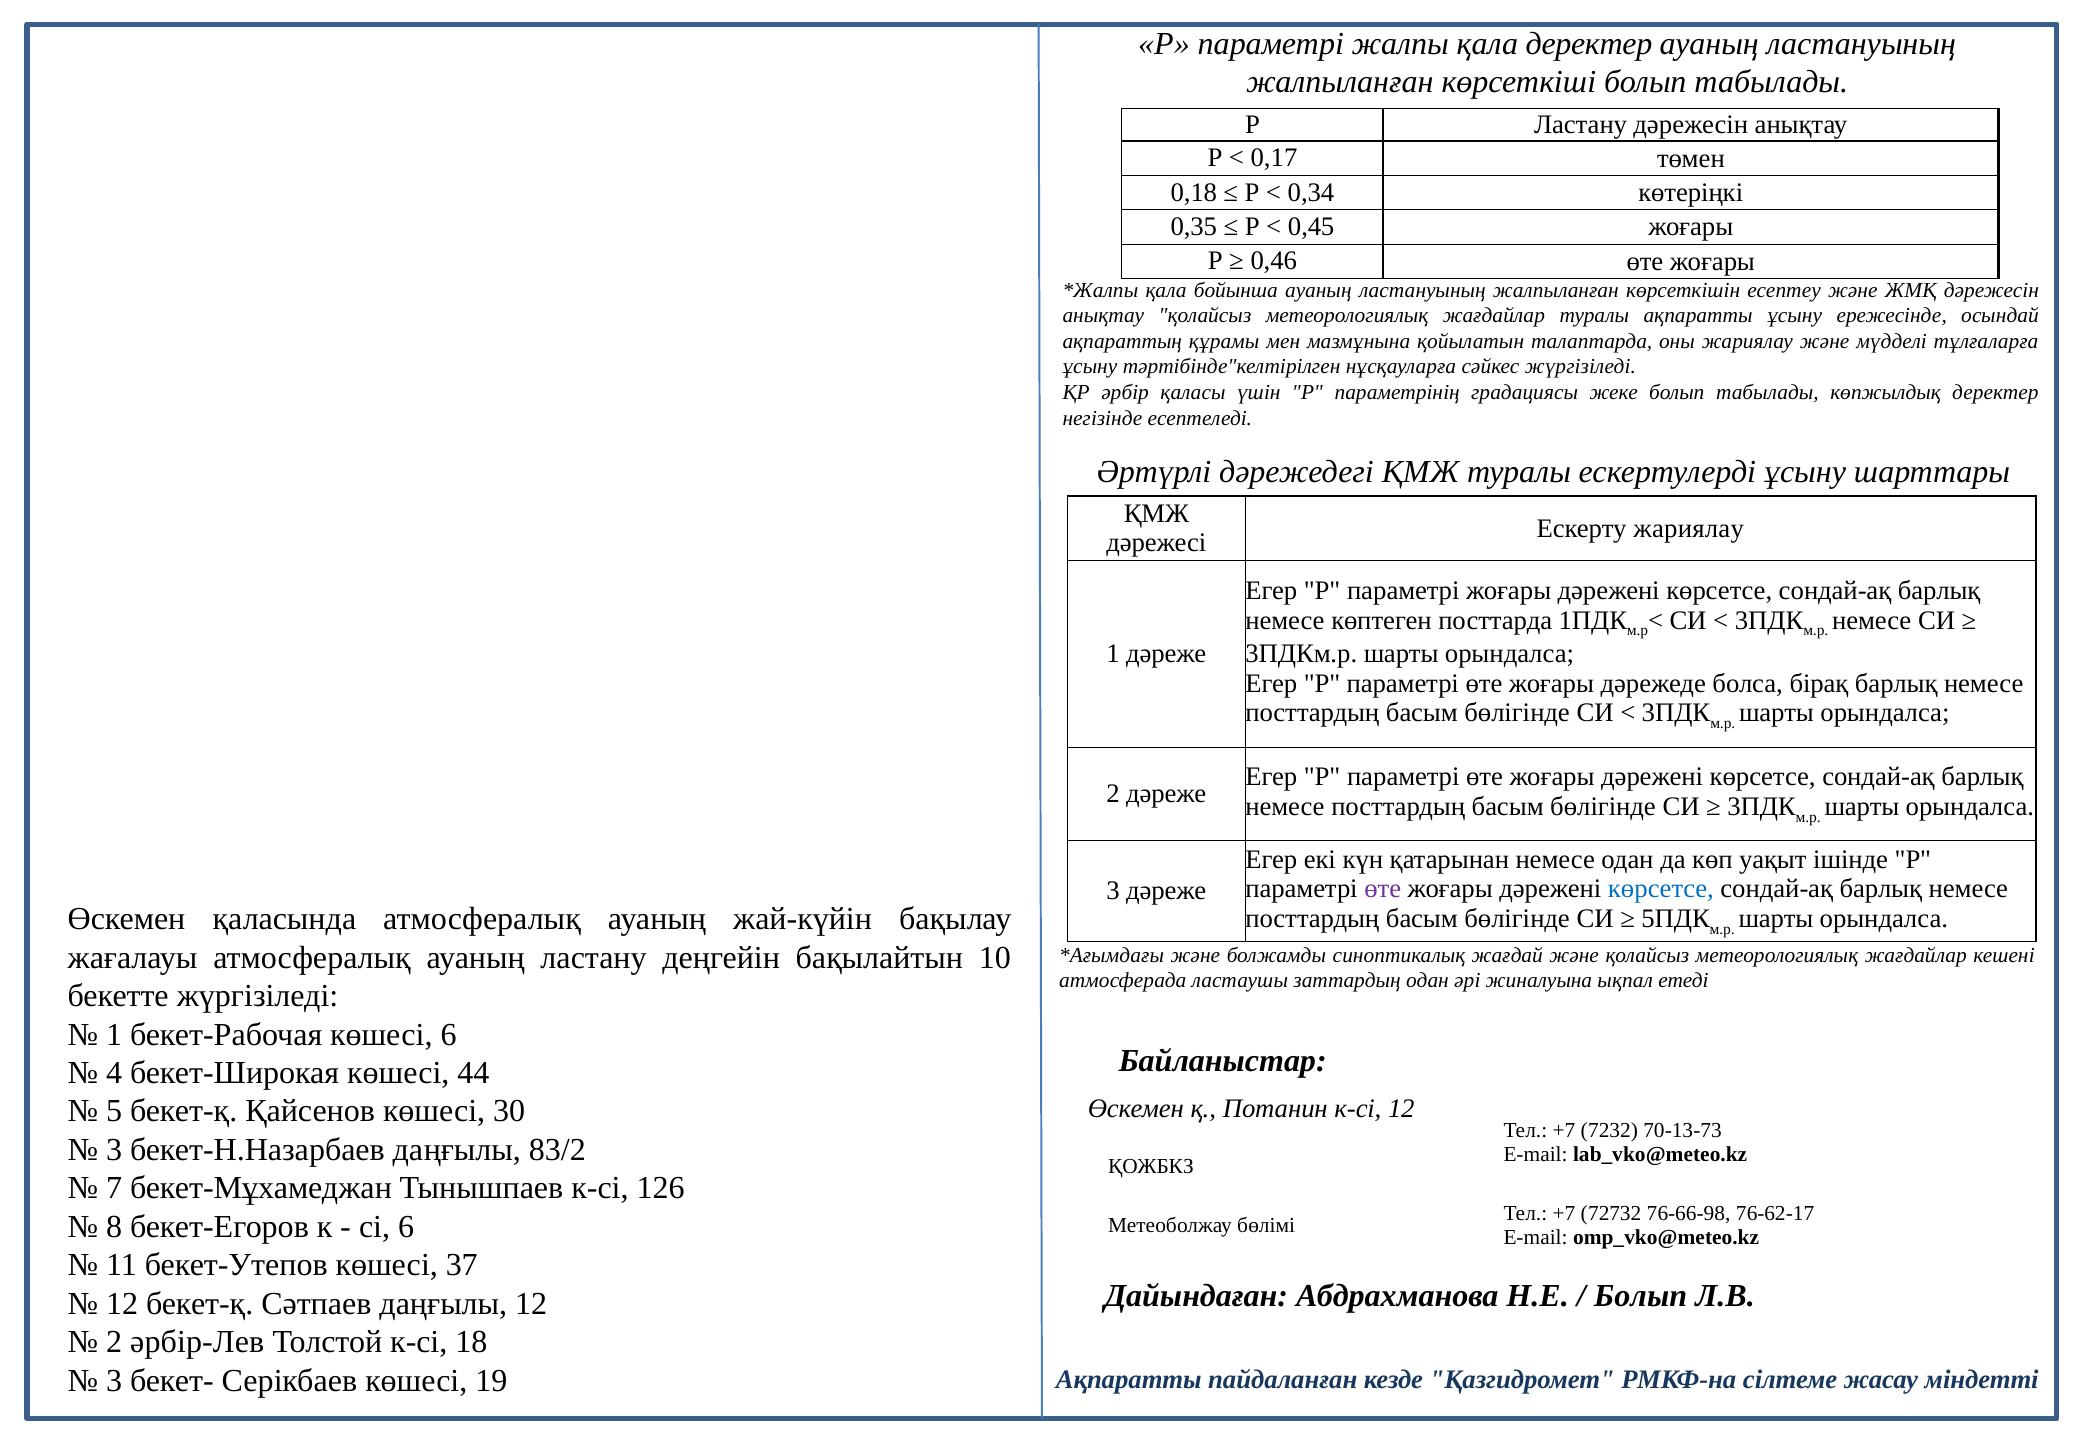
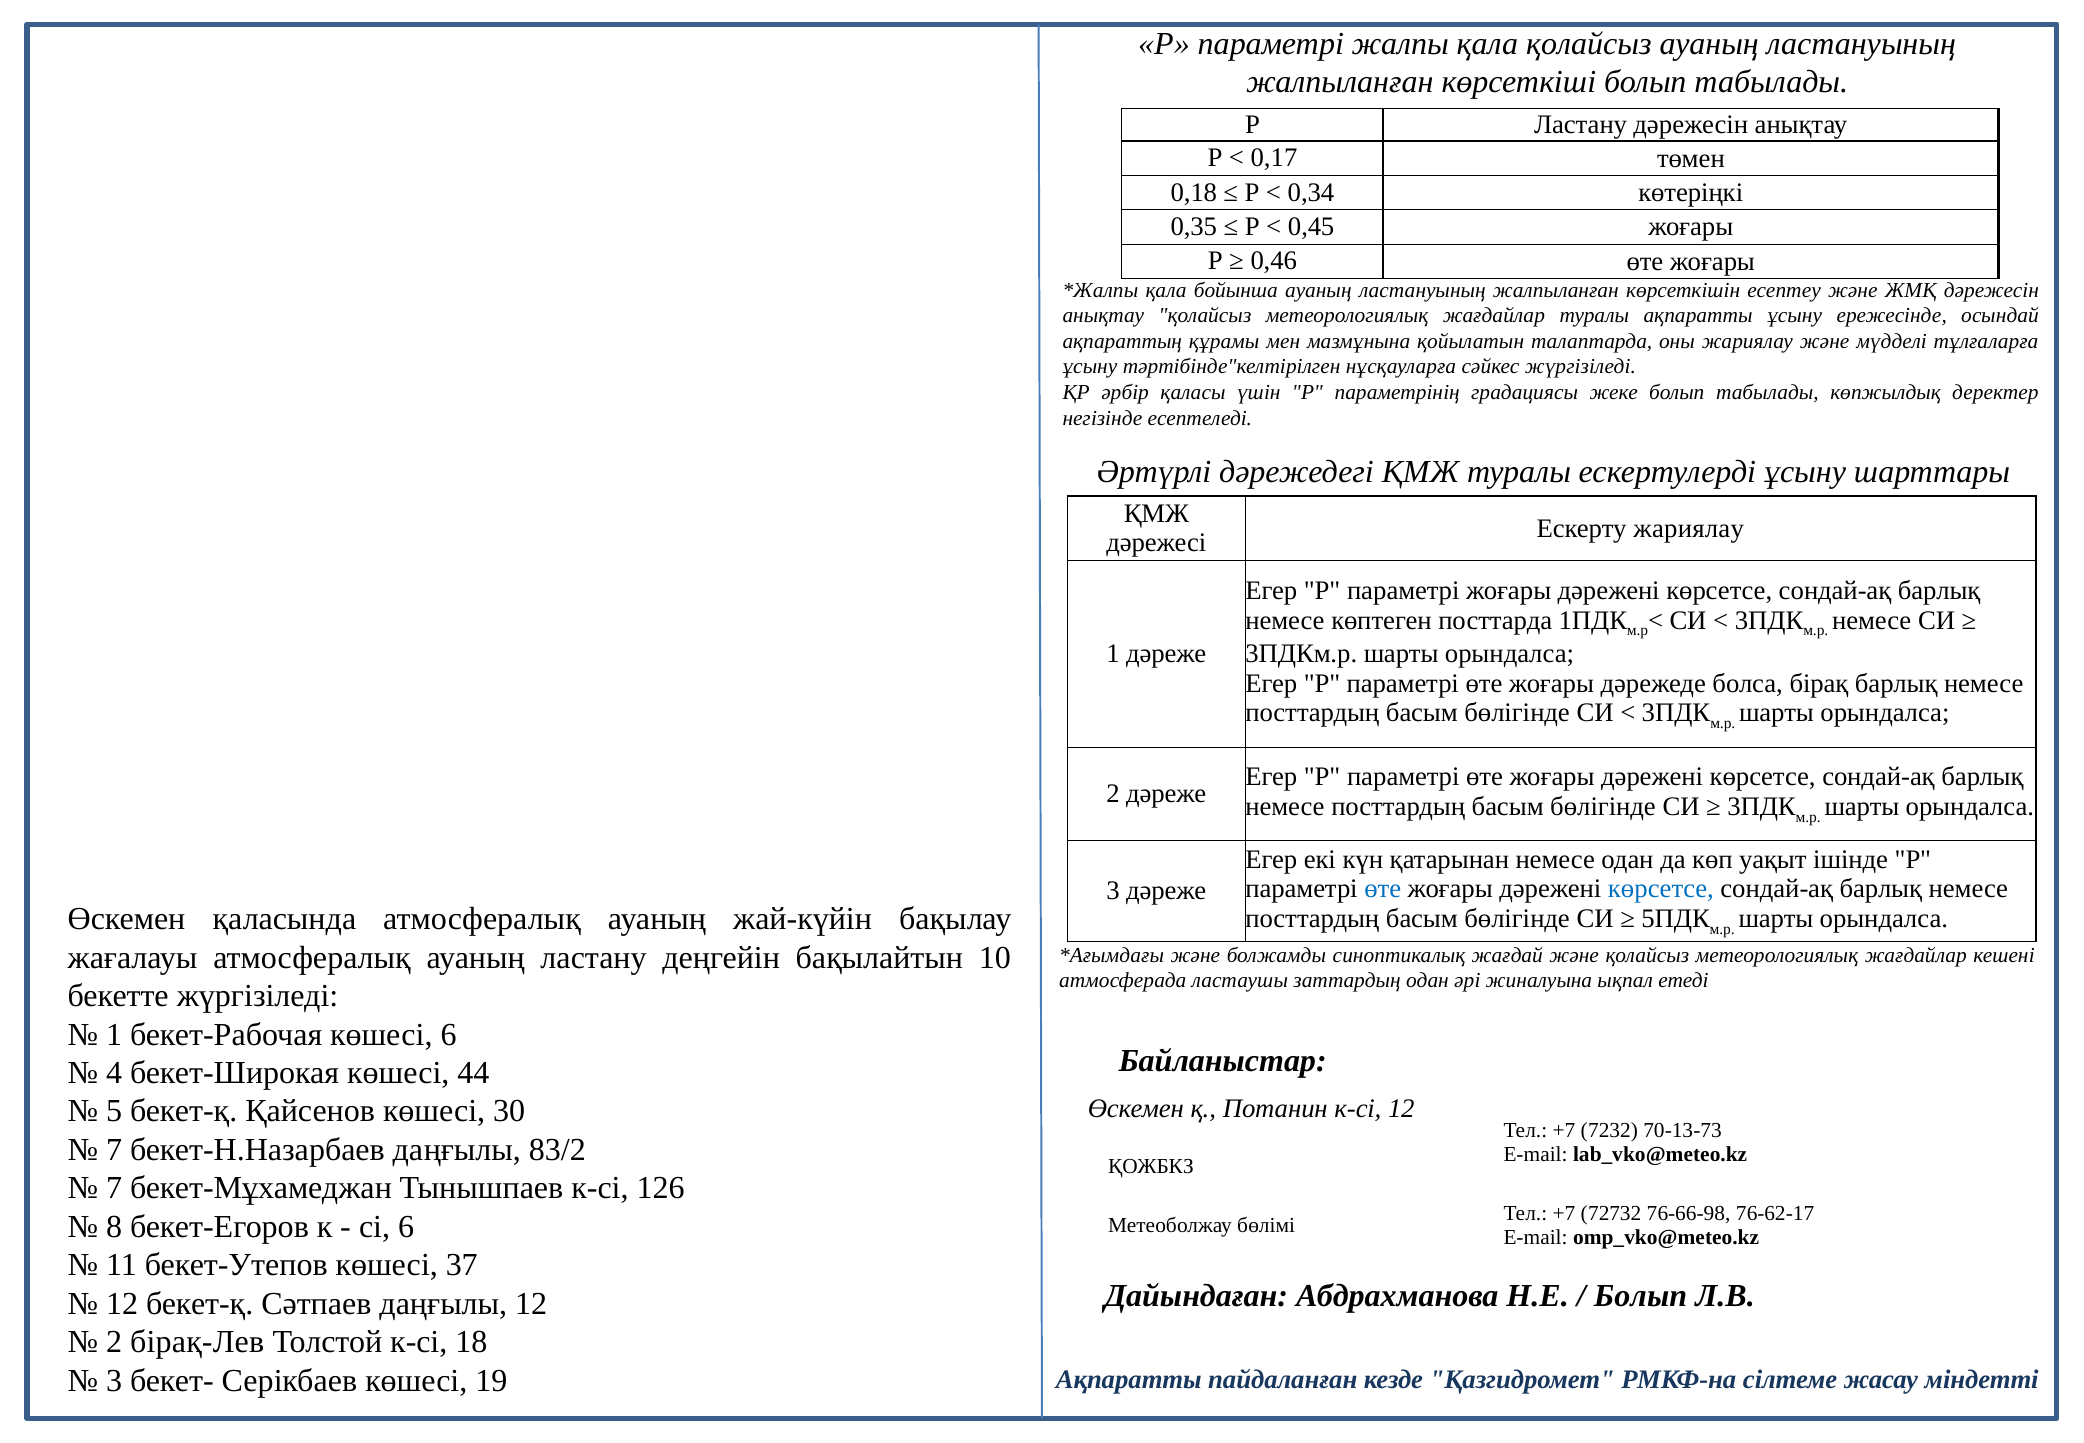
қала деректер: деректер -> қолайсыз
өте at (1383, 889) colour: purple -> blue
3 at (114, 1150): 3 -> 7
әрбір-Лев: әрбір-Лев -> бірақ-Лев
